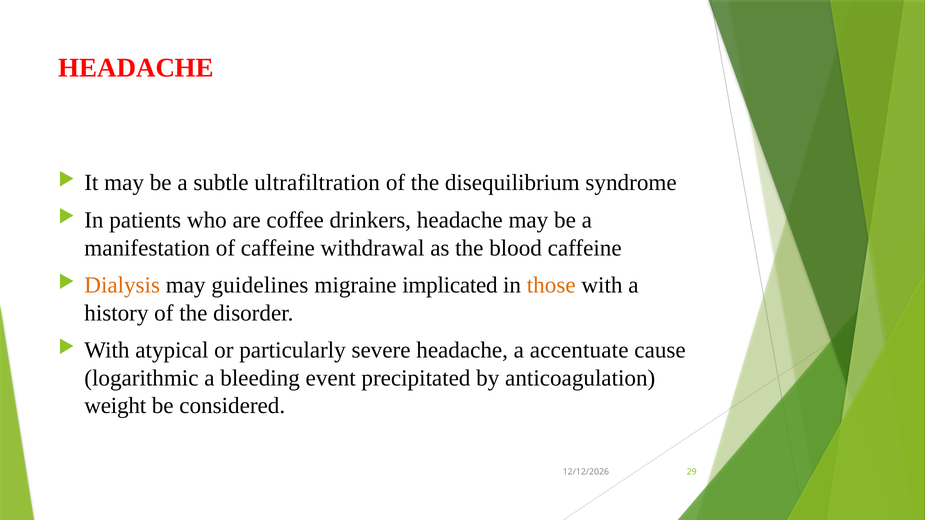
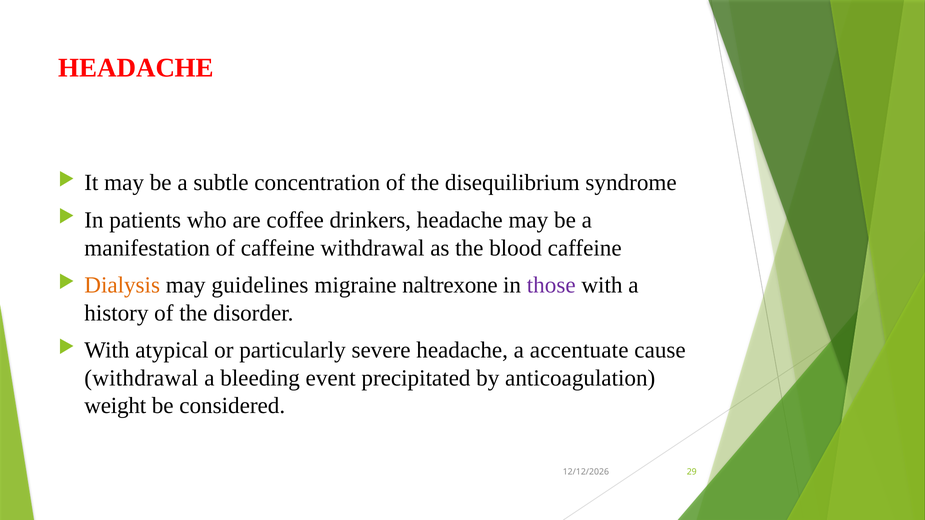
ultrafiltration: ultrafiltration -> concentration
implicated: implicated -> naltrexone
those colour: orange -> purple
logarithmic at (141, 378): logarithmic -> withdrawal
